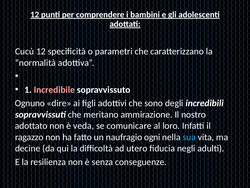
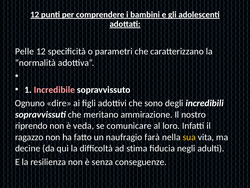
Cucù: Cucù -> Pelle
adottato: adottato -> riprendo
ogni: ogni -> farà
sua colour: light blue -> yellow
utero: utero -> stima
